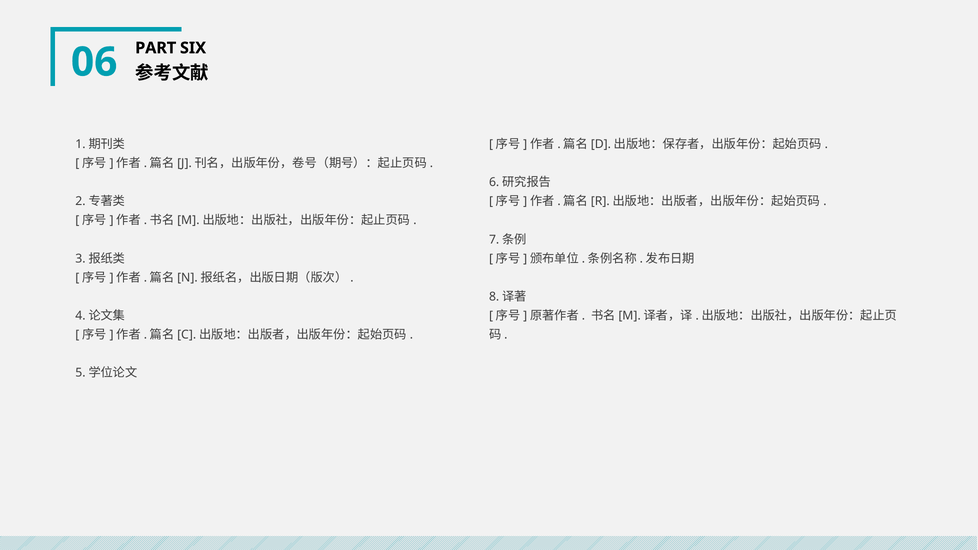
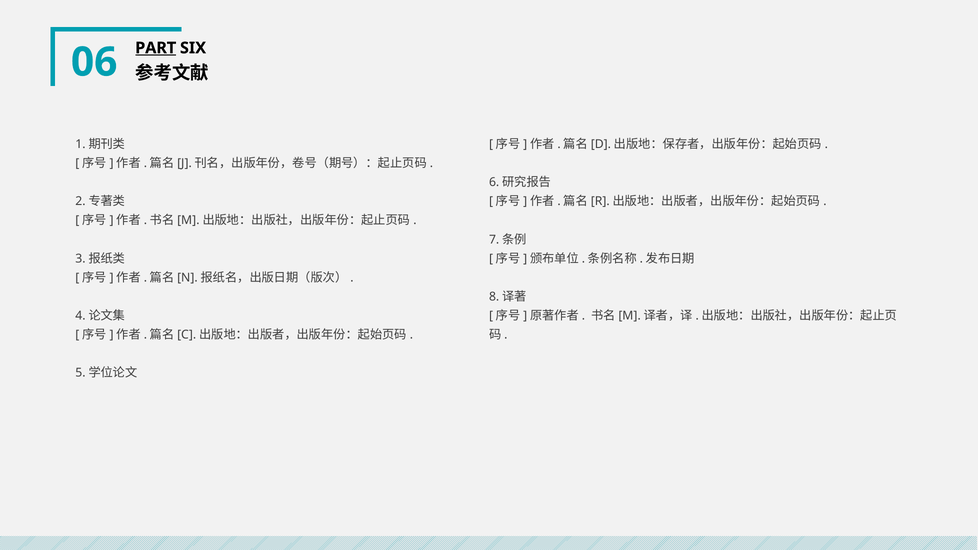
PART underline: none -> present
